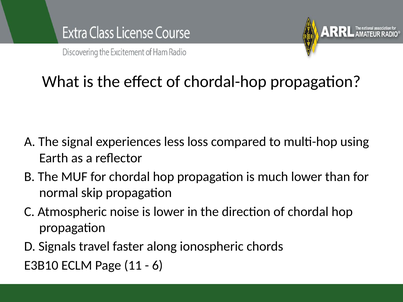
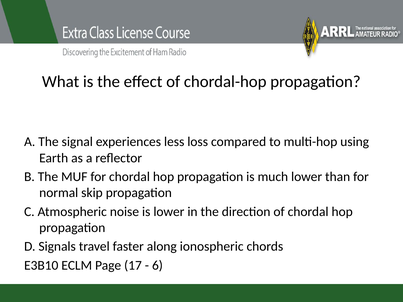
11: 11 -> 17
